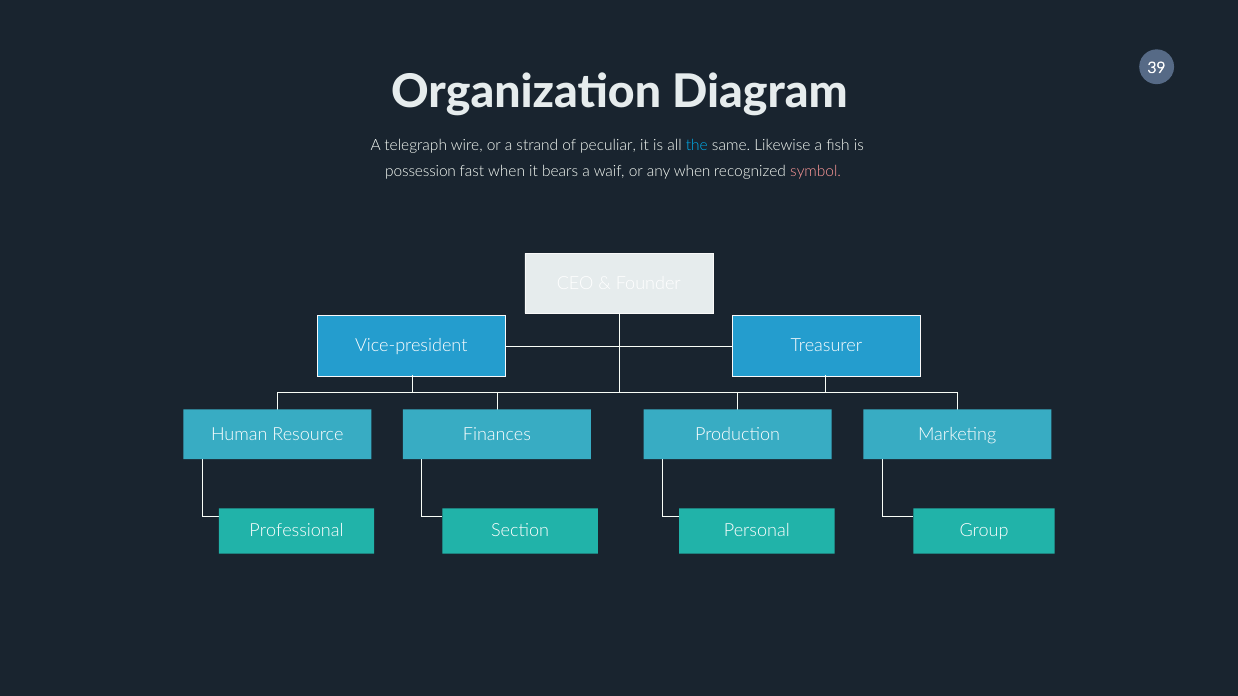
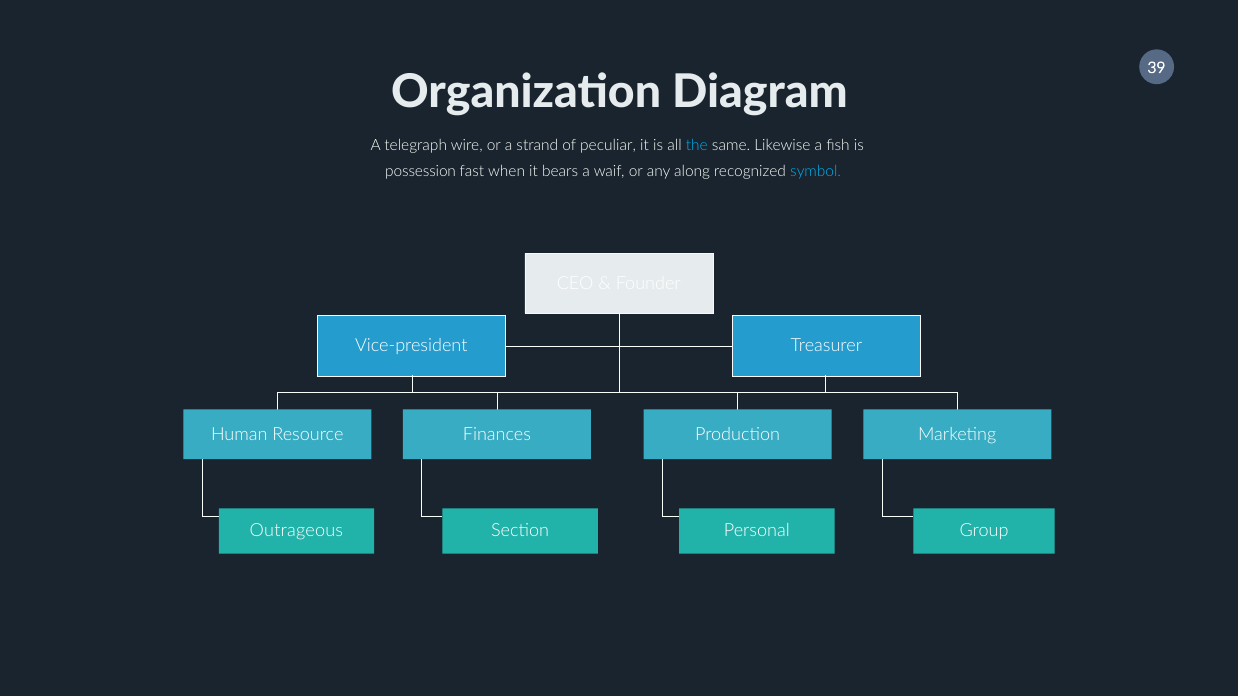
any when: when -> along
symbol colour: pink -> light blue
Professional: Professional -> Outrageous
